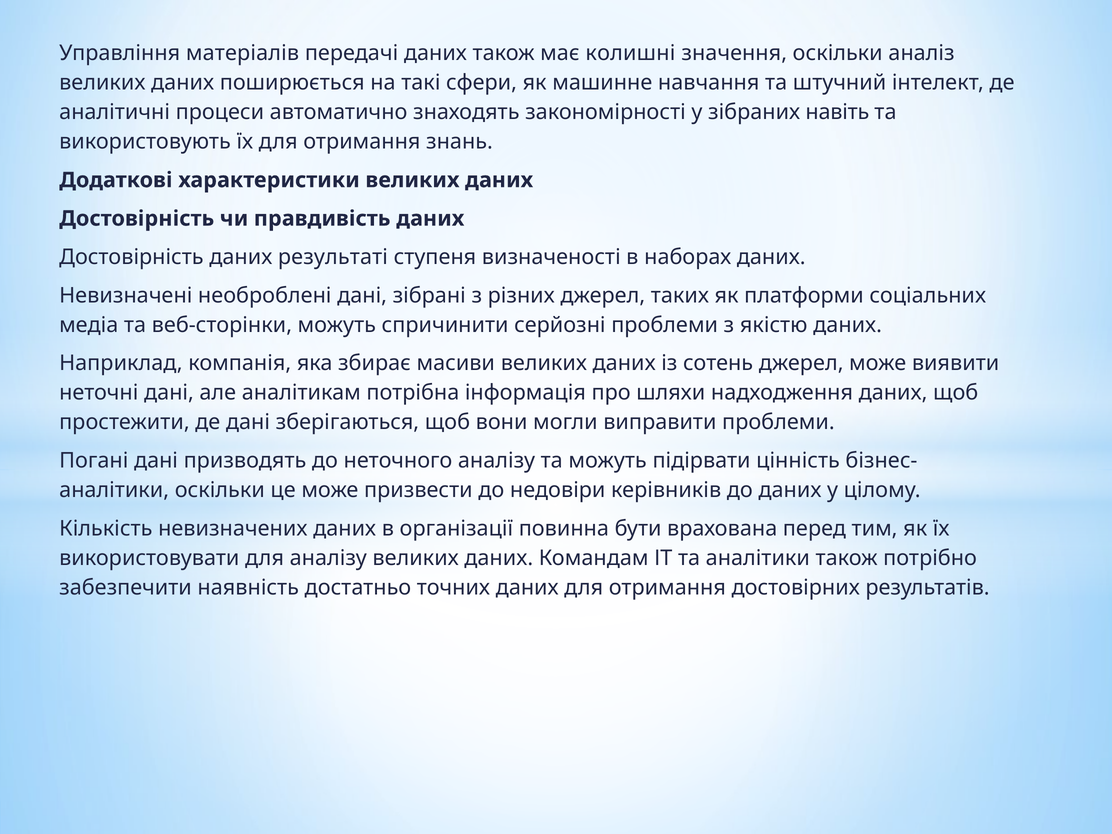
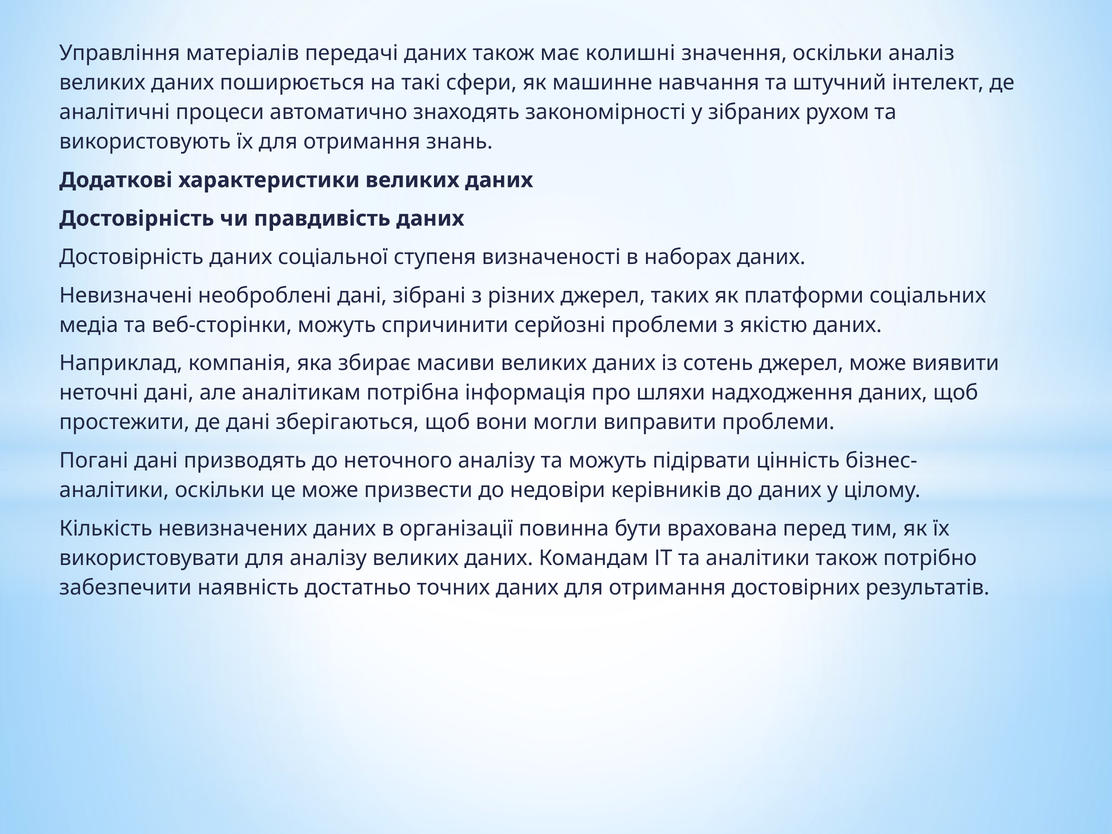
навіть: навіть -> рухом
результаті: результаті -> соціальної
